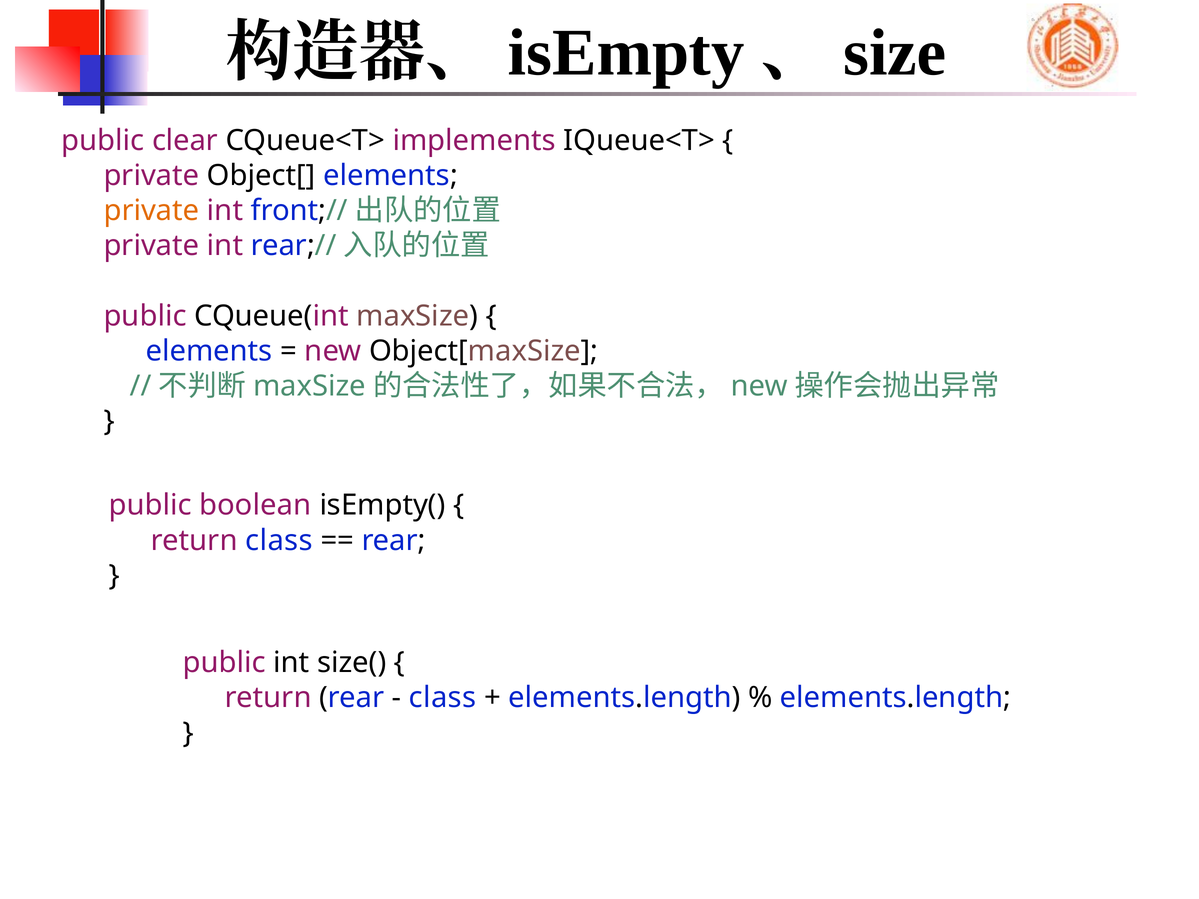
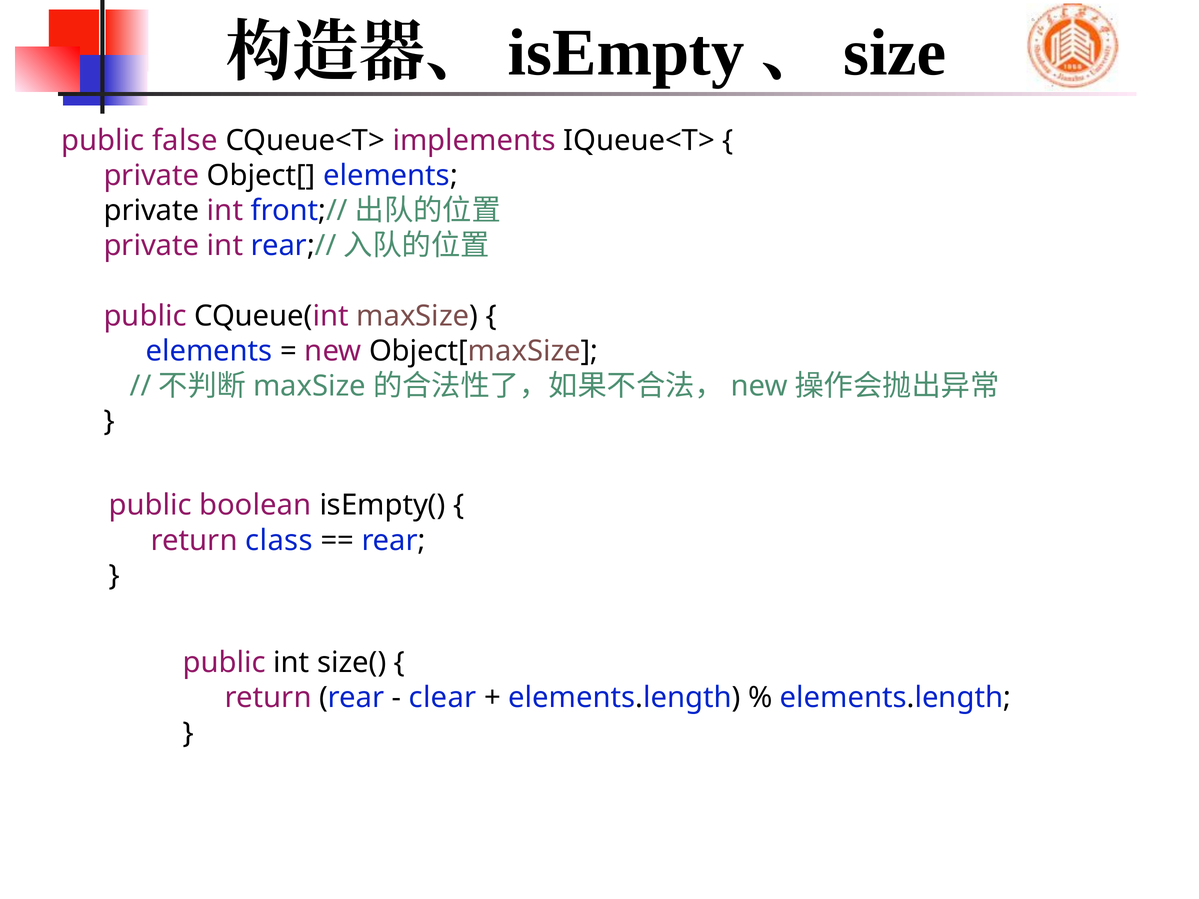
clear: clear -> false
private at (151, 211) colour: orange -> black
class at (443, 698): class -> clear
